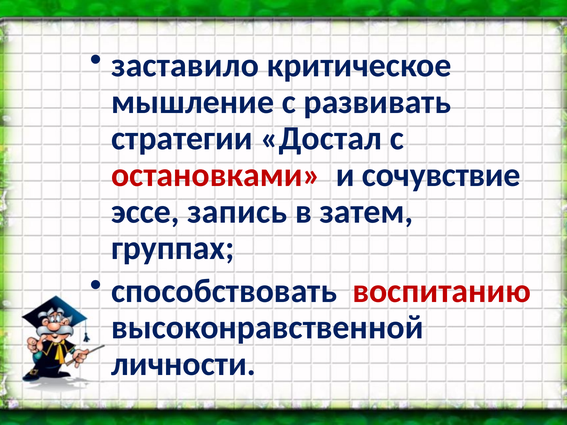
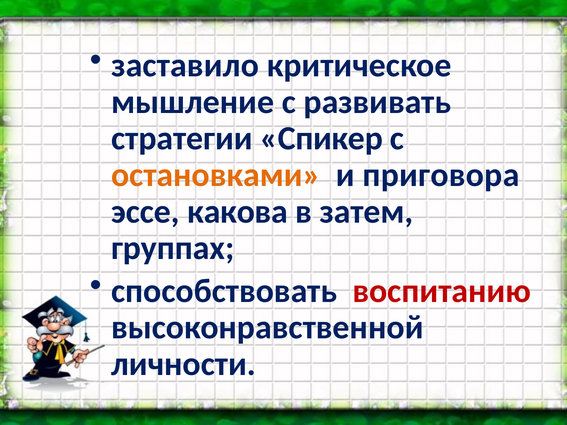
Достал: Достал -> Спикер
остановками colour: red -> orange
сочувствие: сочувствие -> приговора
запись: запись -> какова
